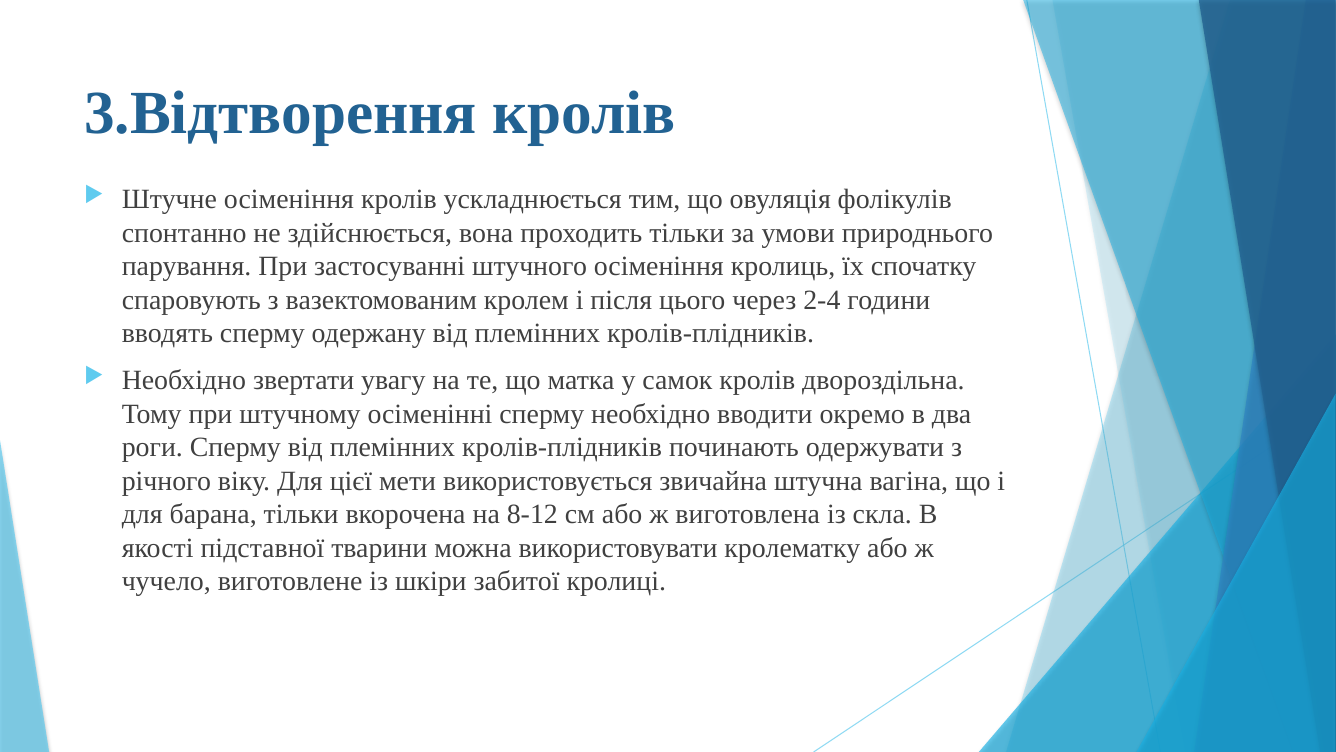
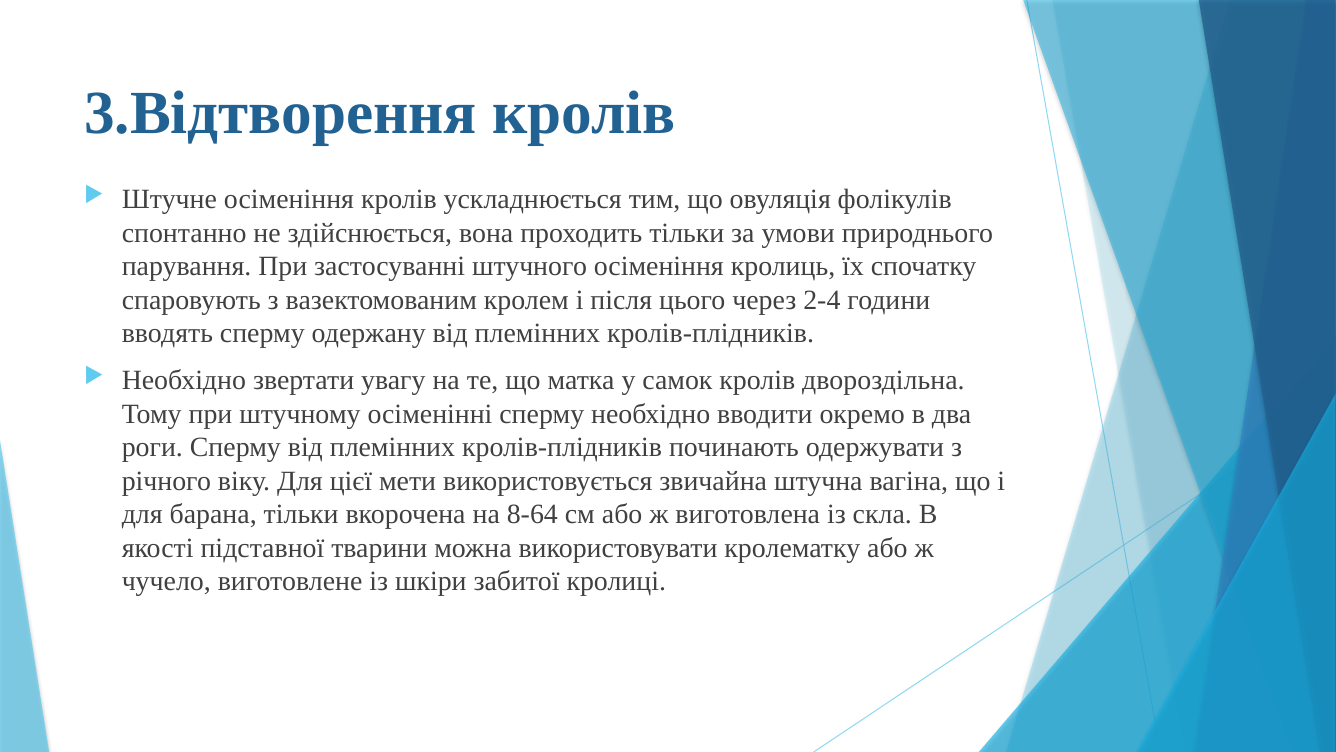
8-12: 8-12 -> 8-64
